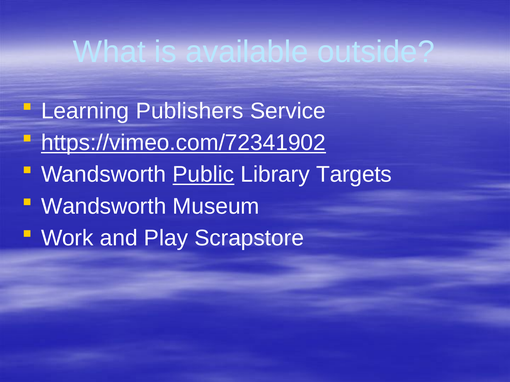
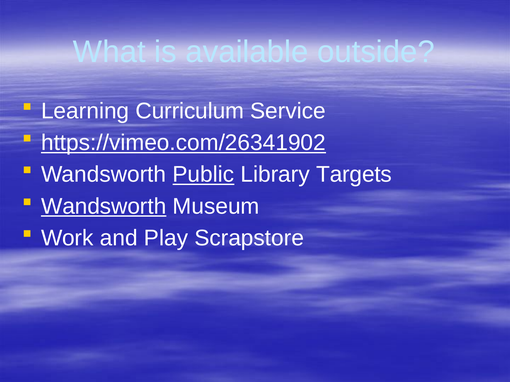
Publishers: Publishers -> Curriculum
https://vimeo.com/72341902: https://vimeo.com/72341902 -> https://vimeo.com/26341902
Wandsworth at (104, 206) underline: none -> present
